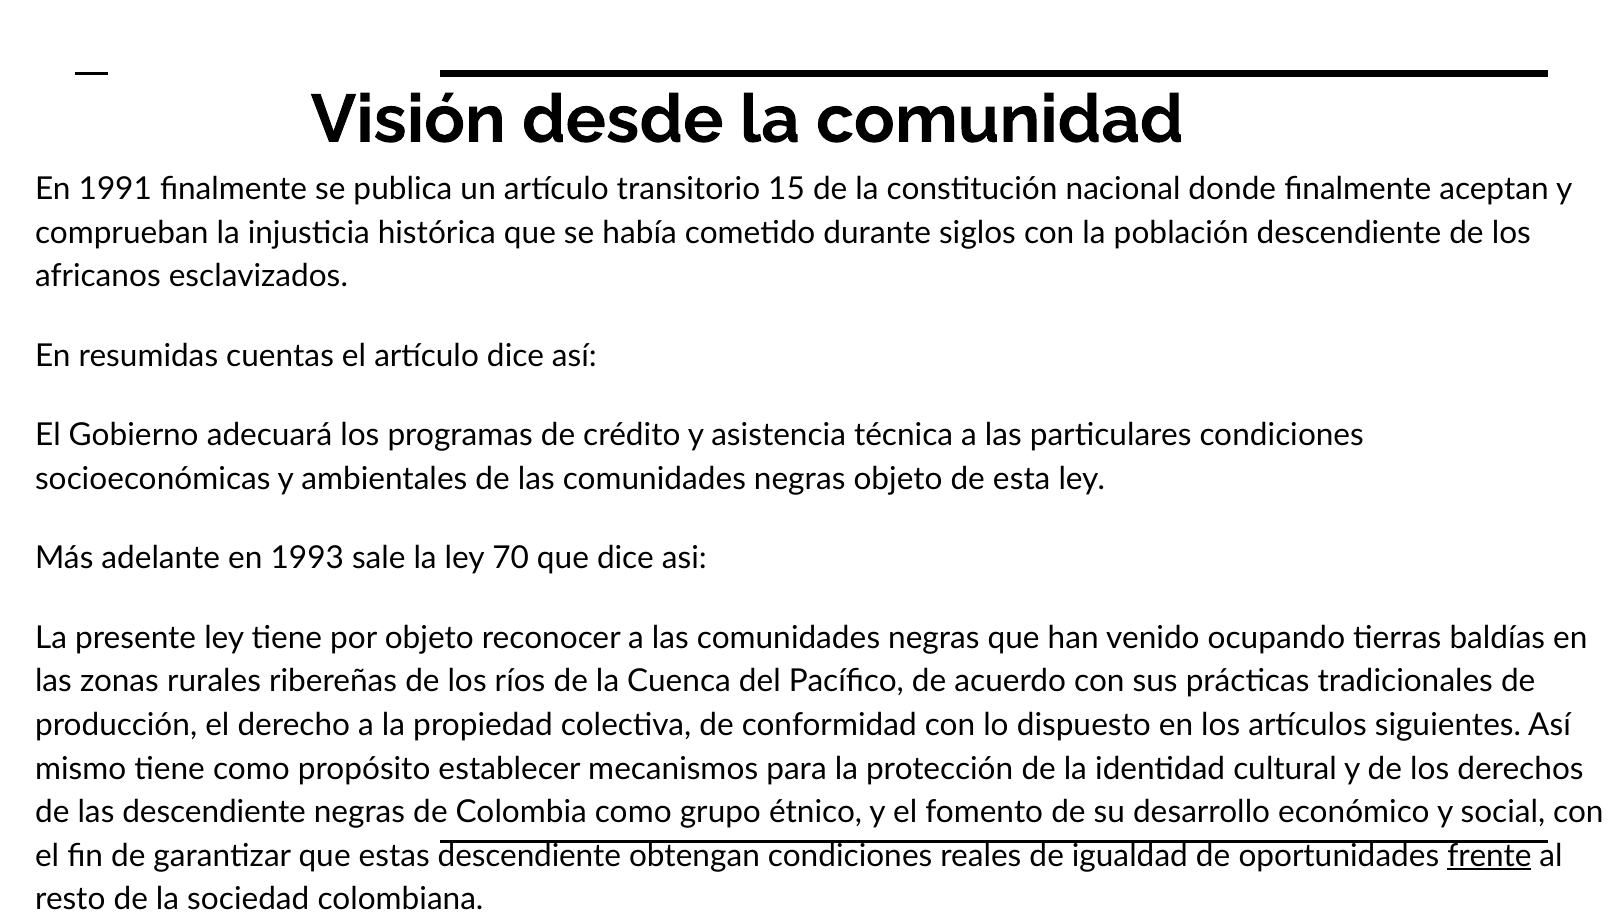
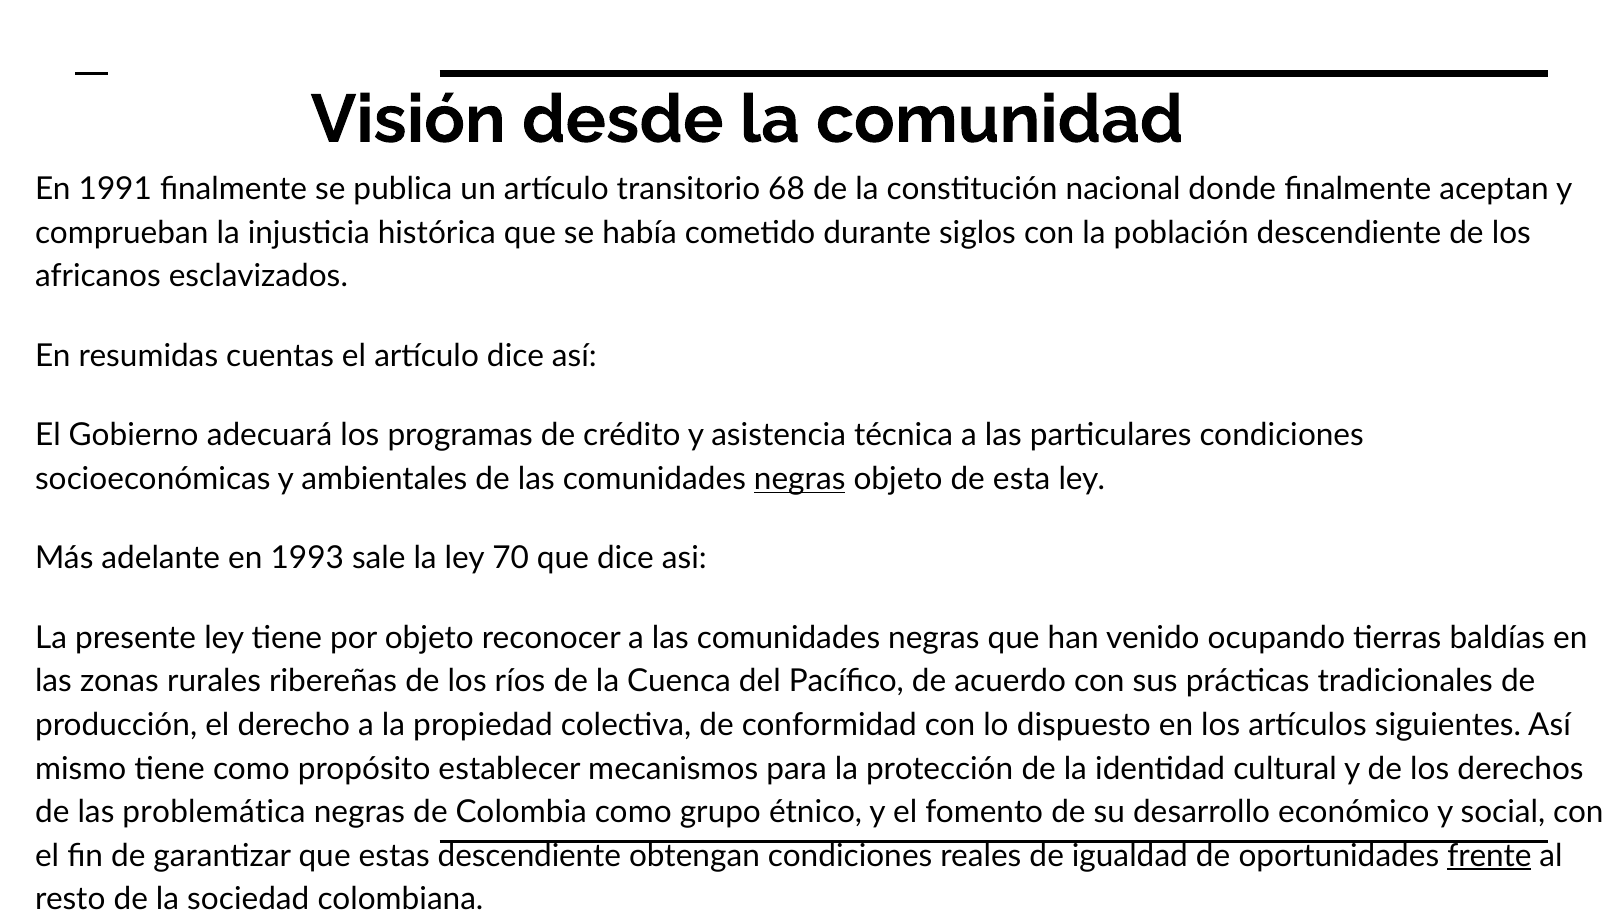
15: 15 -> 68
negras at (800, 479) underline: none -> present
las descendiente: descendiente -> problemática
